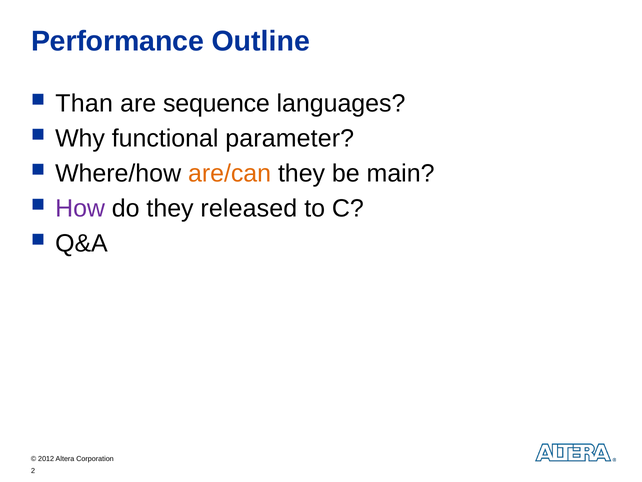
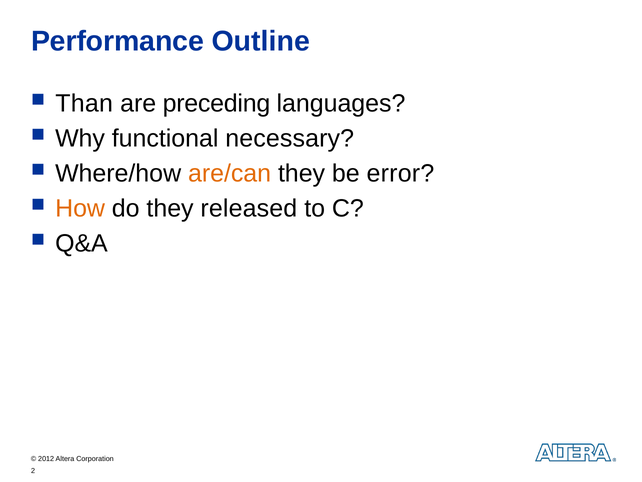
sequence: sequence -> preceding
parameter: parameter -> necessary
main: main -> error
How colour: purple -> orange
